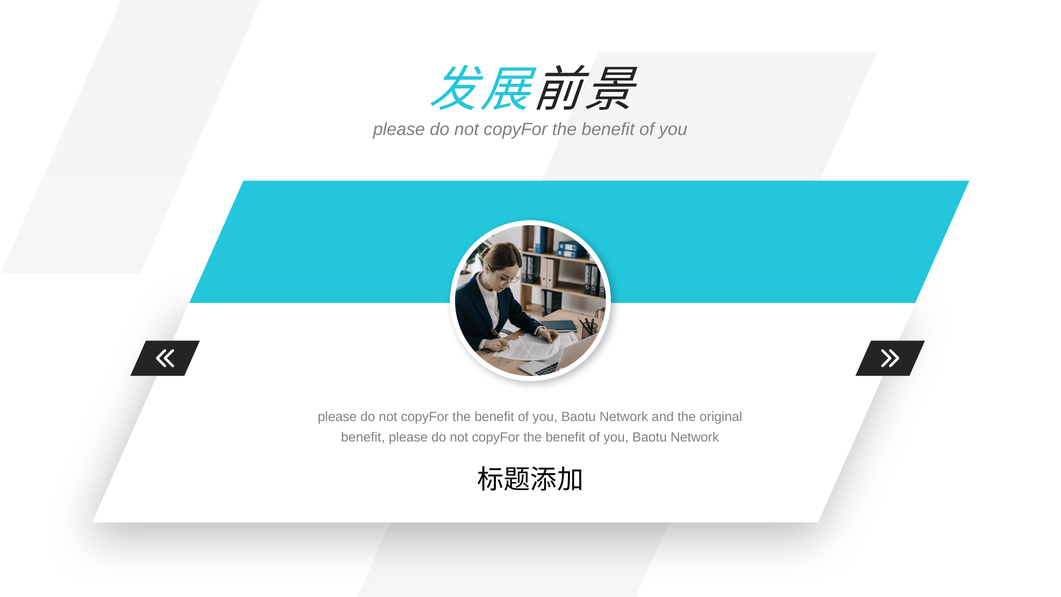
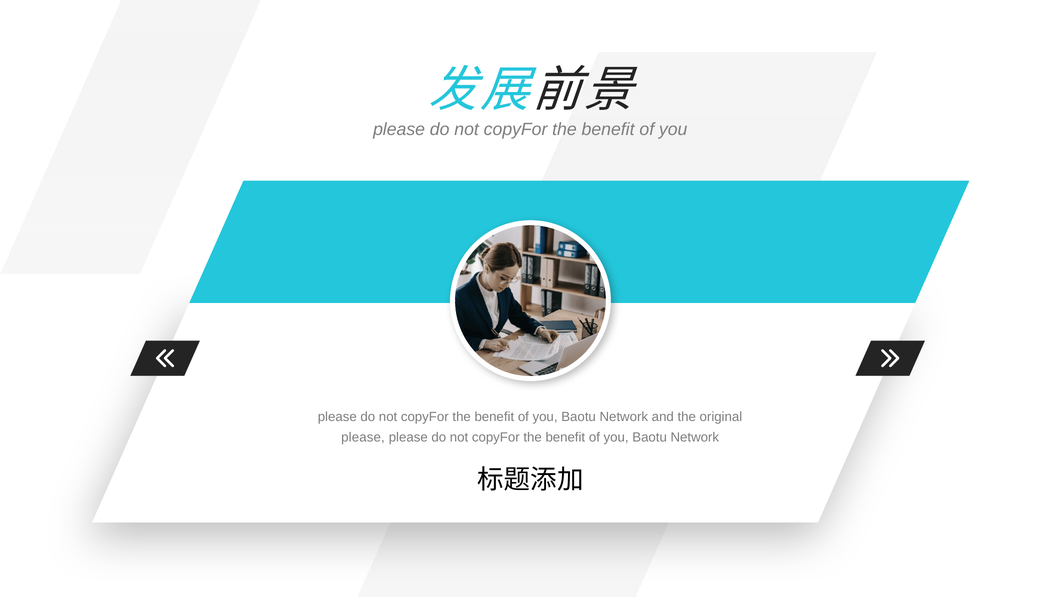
benefit at (363, 437): benefit -> please
